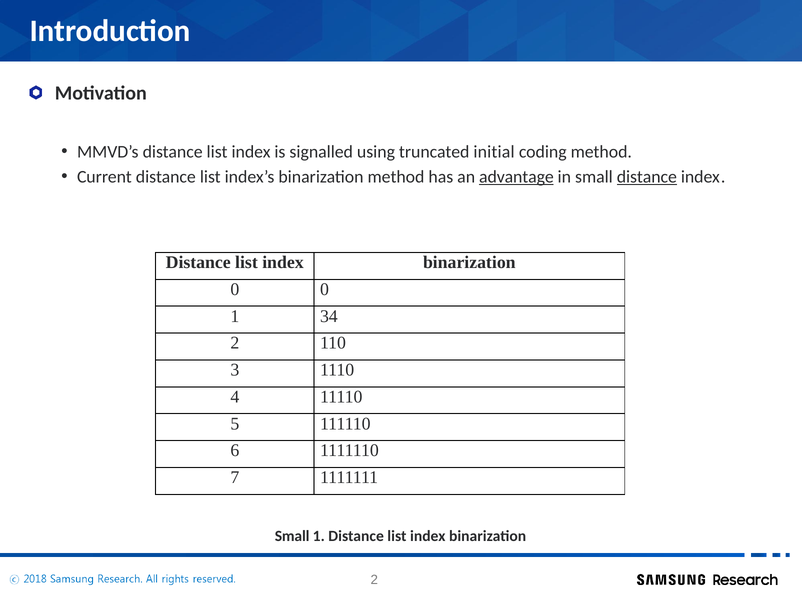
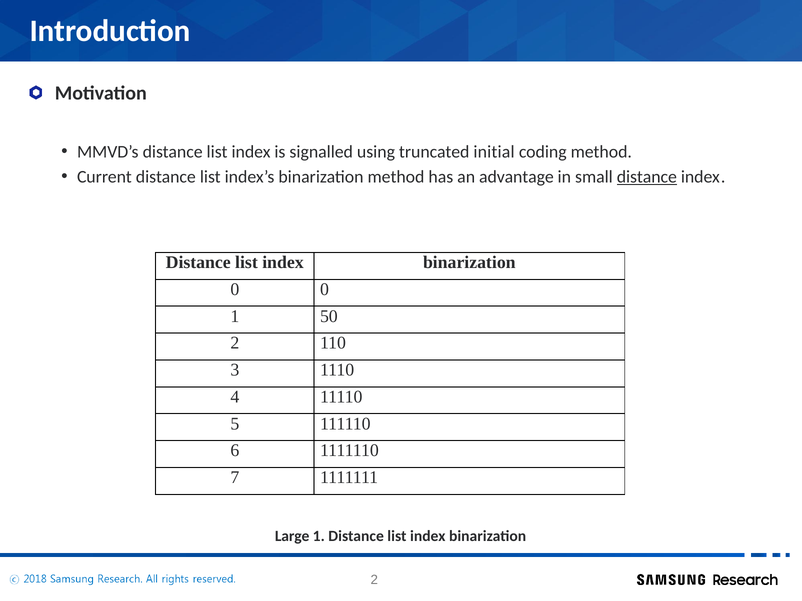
advantage underline: present -> none
34: 34 -> 50
Small at (292, 537): Small -> Large
